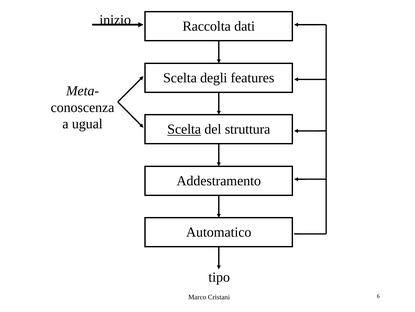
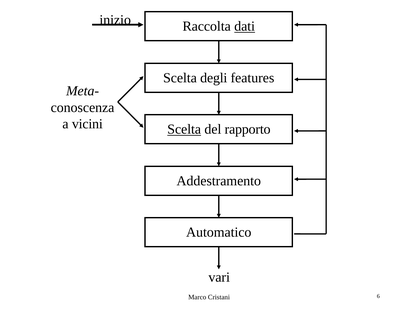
dati underline: none -> present
ugual: ugual -> vicini
struttura: struttura -> rapporto
tipo: tipo -> vari
